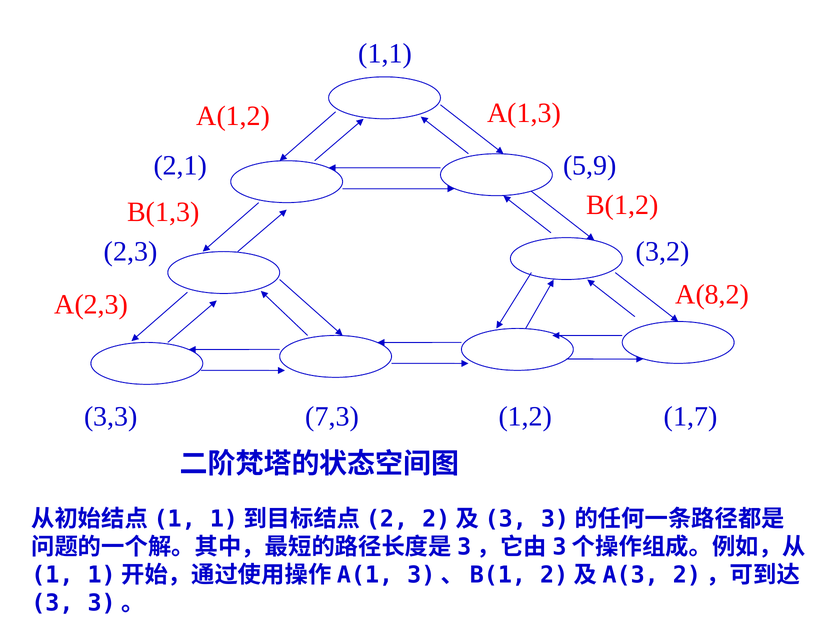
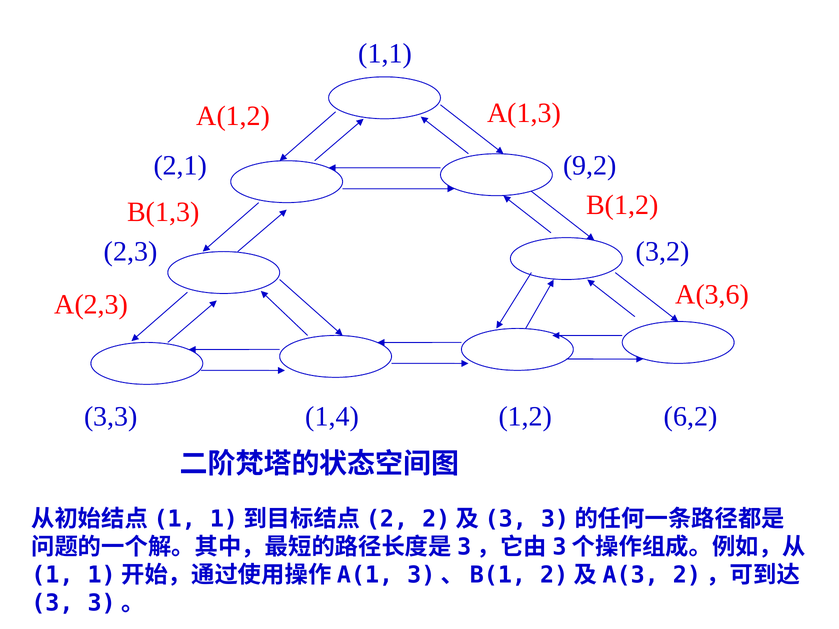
5,9: 5,9 -> 9,2
A(8,2: A(8,2 -> A(3,6
7,3: 7,3 -> 1,4
1,7: 1,7 -> 6,2
